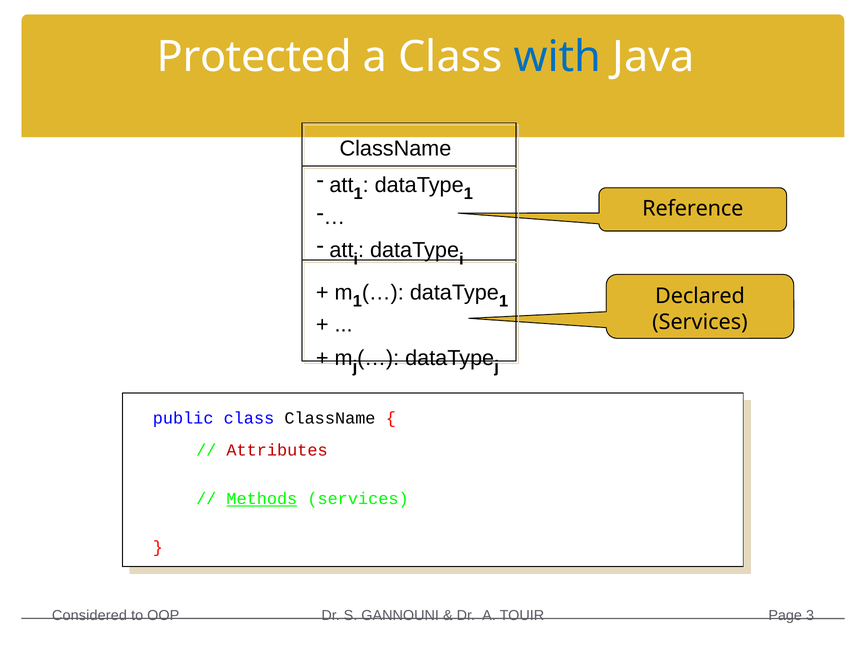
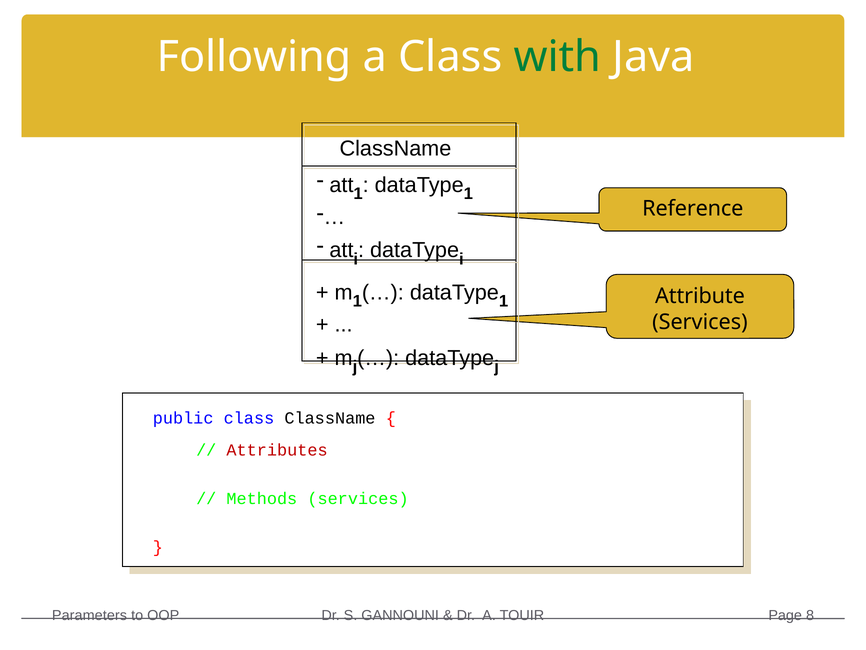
Protected: Protected -> Following
with colour: blue -> green
Declared: Declared -> Attribute
Methods underline: present -> none
Considered: Considered -> Parameters
3: 3 -> 8
